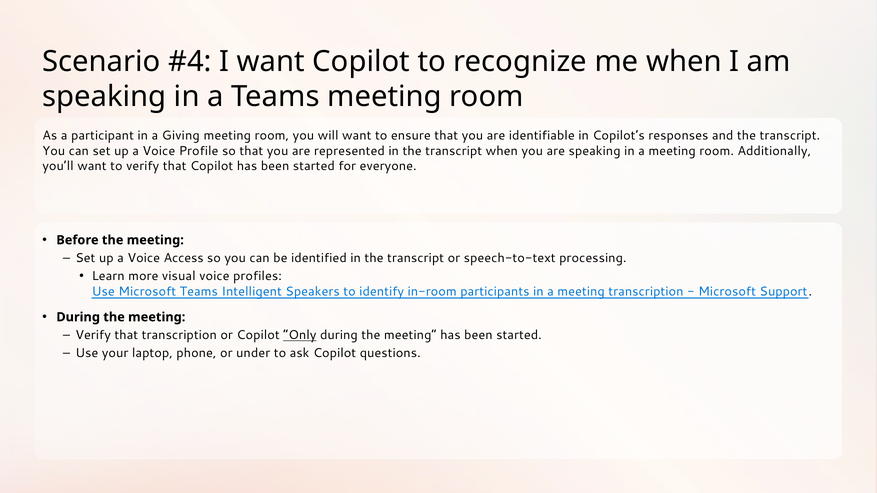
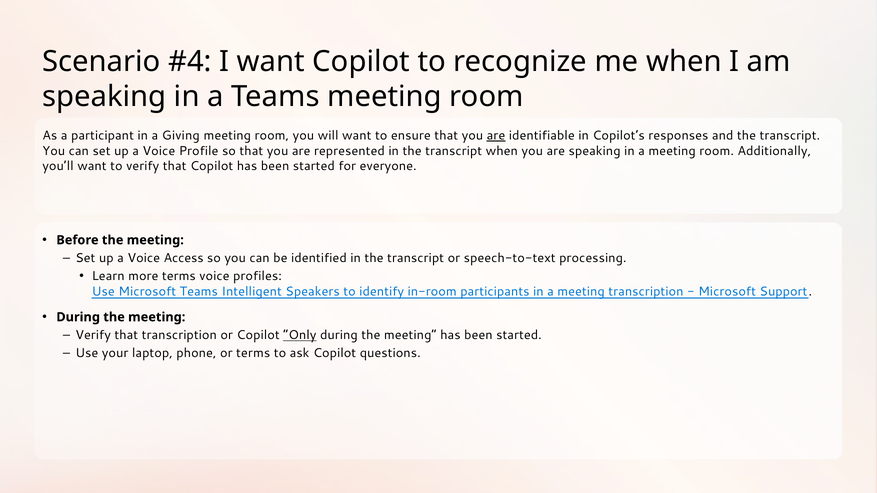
are at (496, 136) underline: none -> present
more visual: visual -> terms
or under: under -> terms
